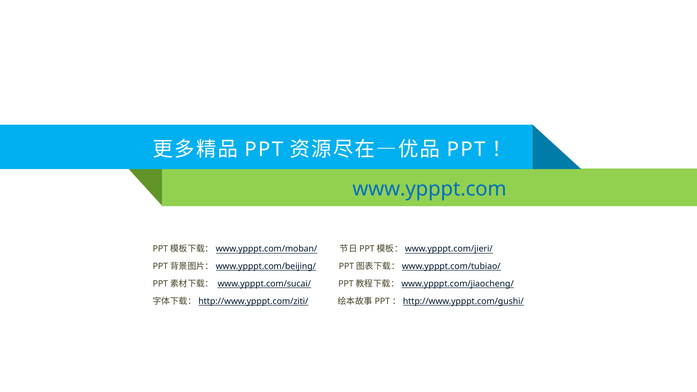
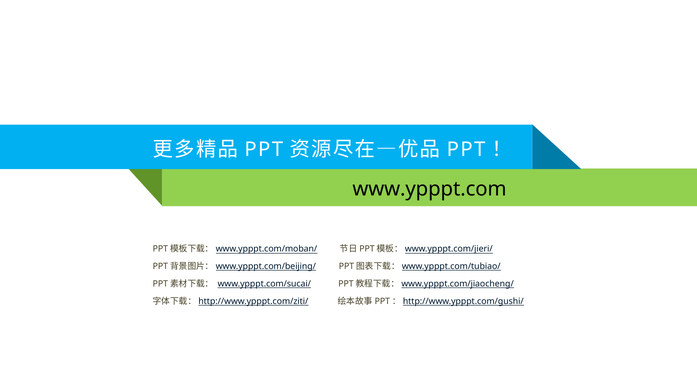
www.ypppt.com colour: blue -> black
